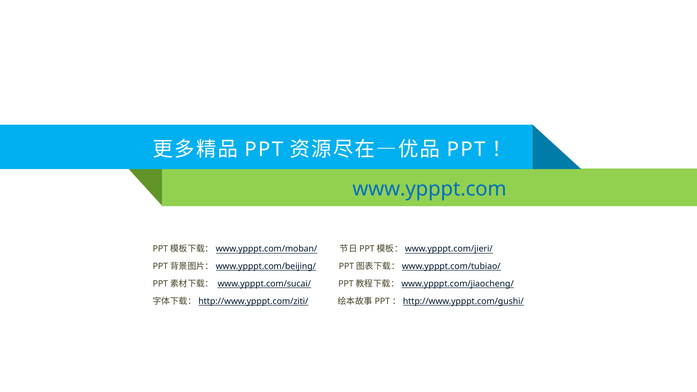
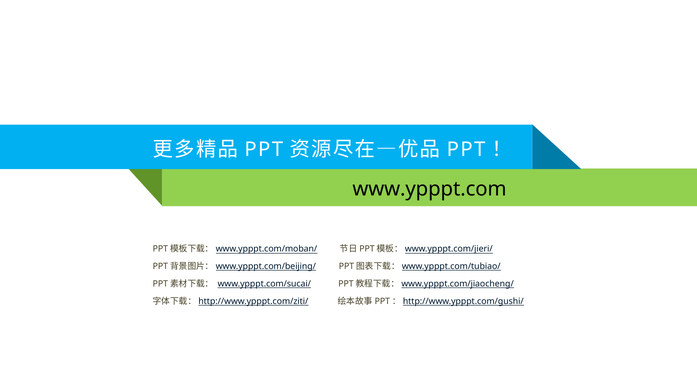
www.ypppt.com colour: blue -> black
